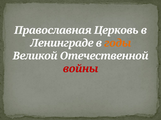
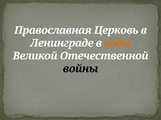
войны colour: red -> black
